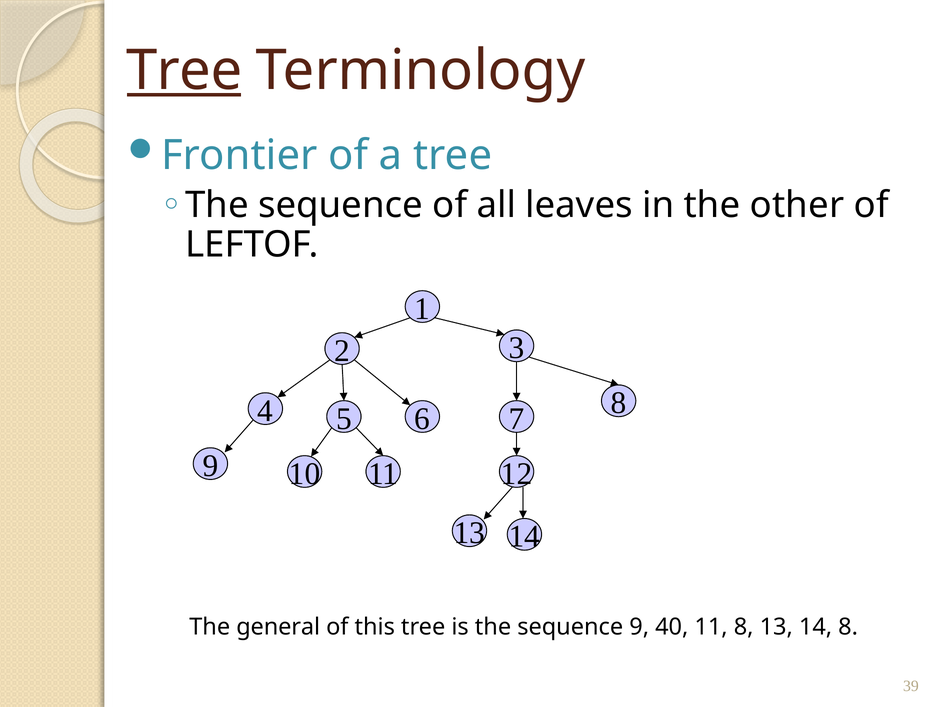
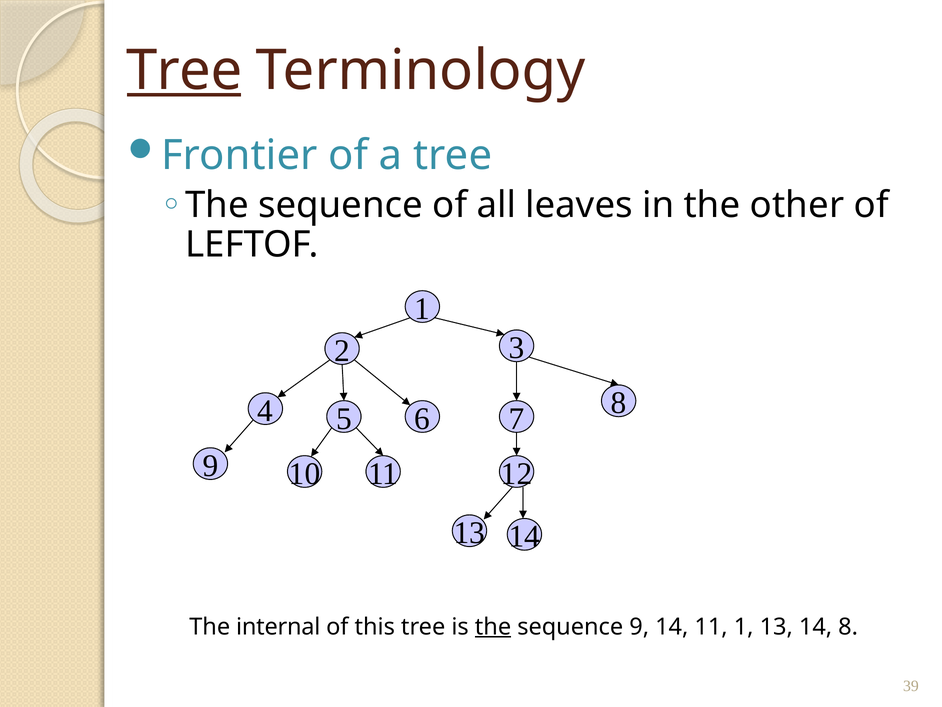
general: general -> internal
the at (493, 626) underline: none -> present
9 40: 40 -> 14
11 8: 8 -> 1
